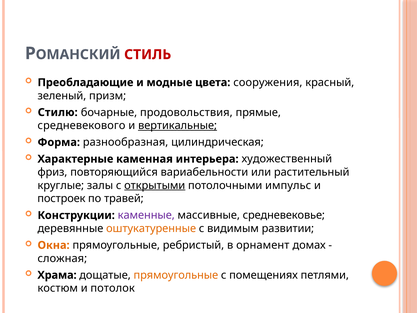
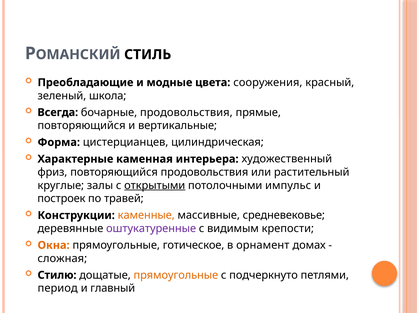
СТИЛЬ colour: red -> black
призм: призм -> школа
Стилю: Стилю -> Всегда
средневекового at (81, 126): средневекового -> повторяющийся
вертикальные underline: present -> none
разнообразная: разнообразная -> цистерцианцев
повторяющийся вариабельности: вариабельности -> продовольствия
каменные colour: purple -> orange
оштукатуренные colour: orange -> purple
развитии: развитии -> крепости
ребристый: ребристый -> готическое
Храма: Храма -> Стилю
помещениях: помещениях -> подчеркнуто
костюм: костюм -> период
потолок: потолок -> главный
